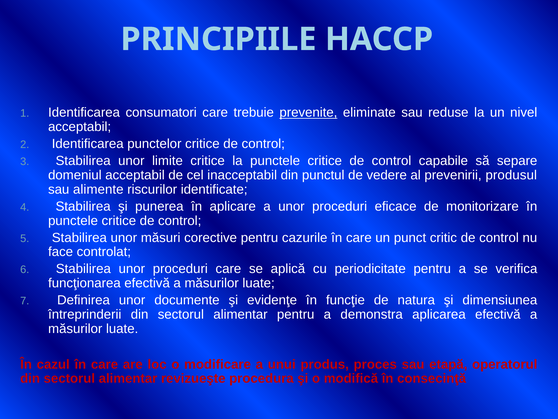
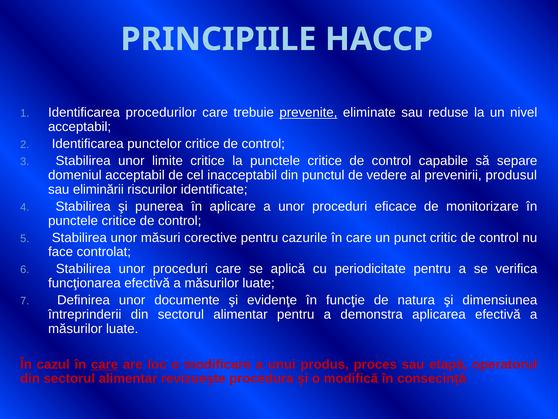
consumatori: consumatori -> procedurilor
alimente: alimente -> eliminării
care at (105, 364) underline: none -> present
